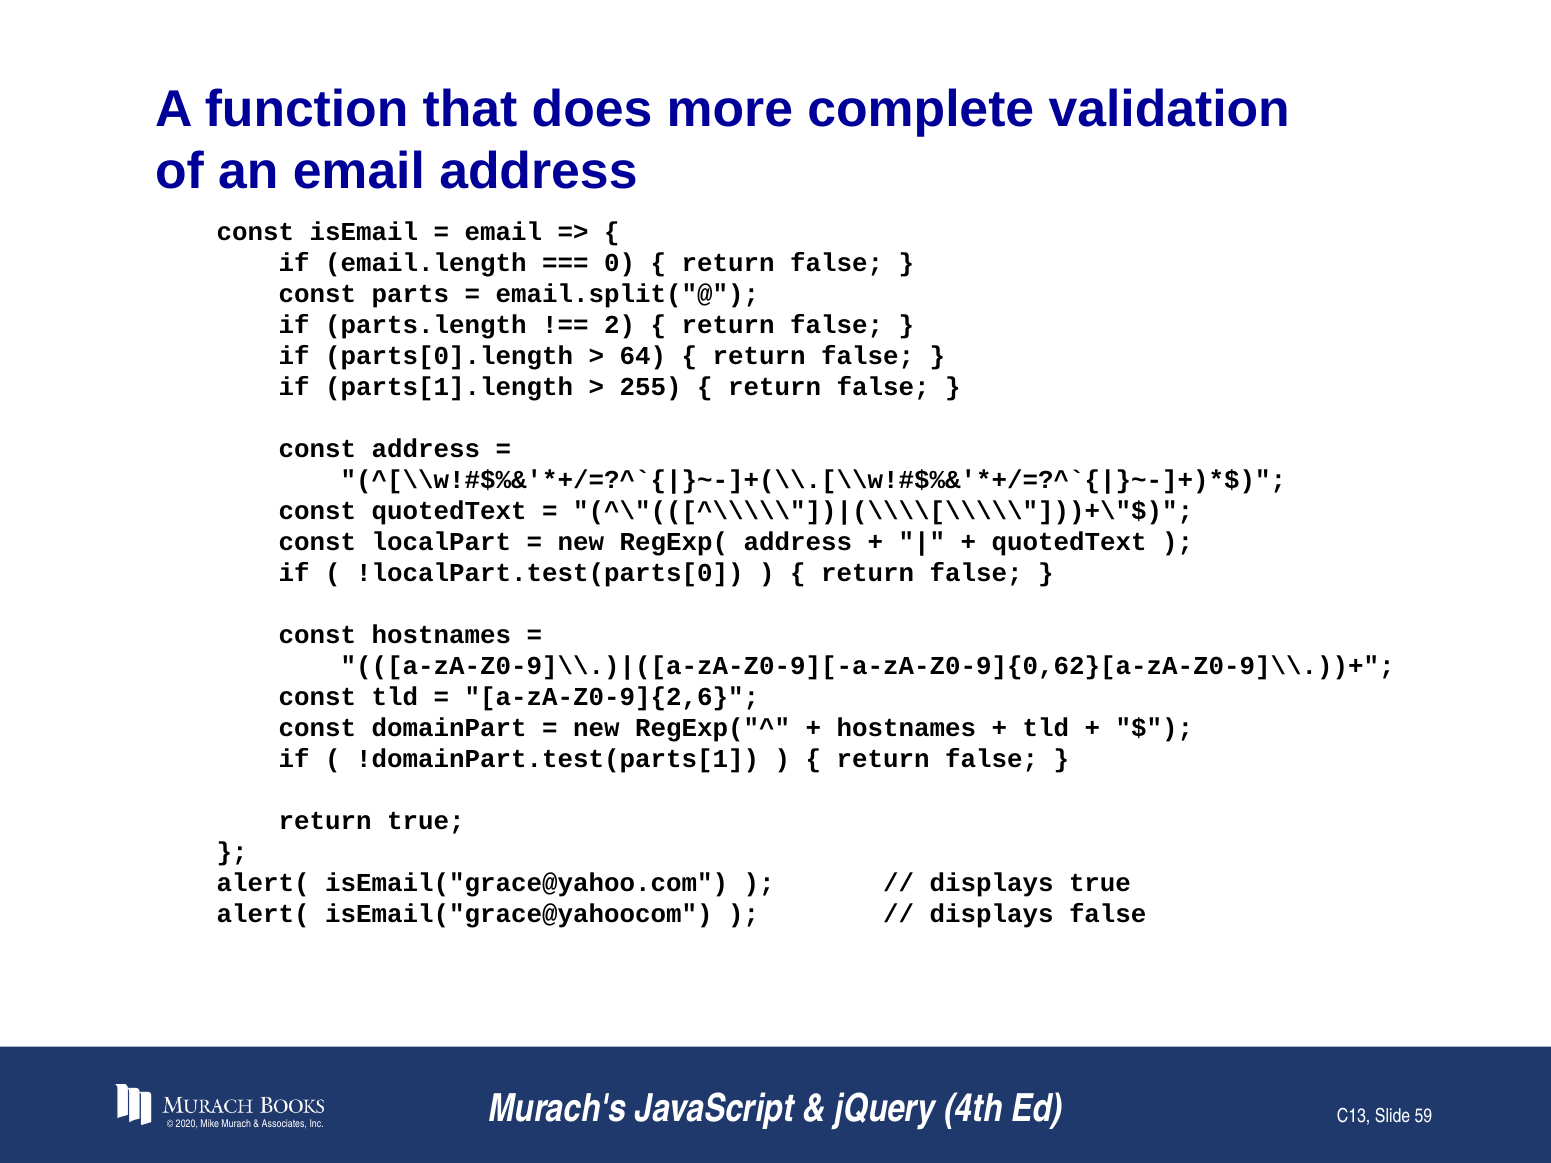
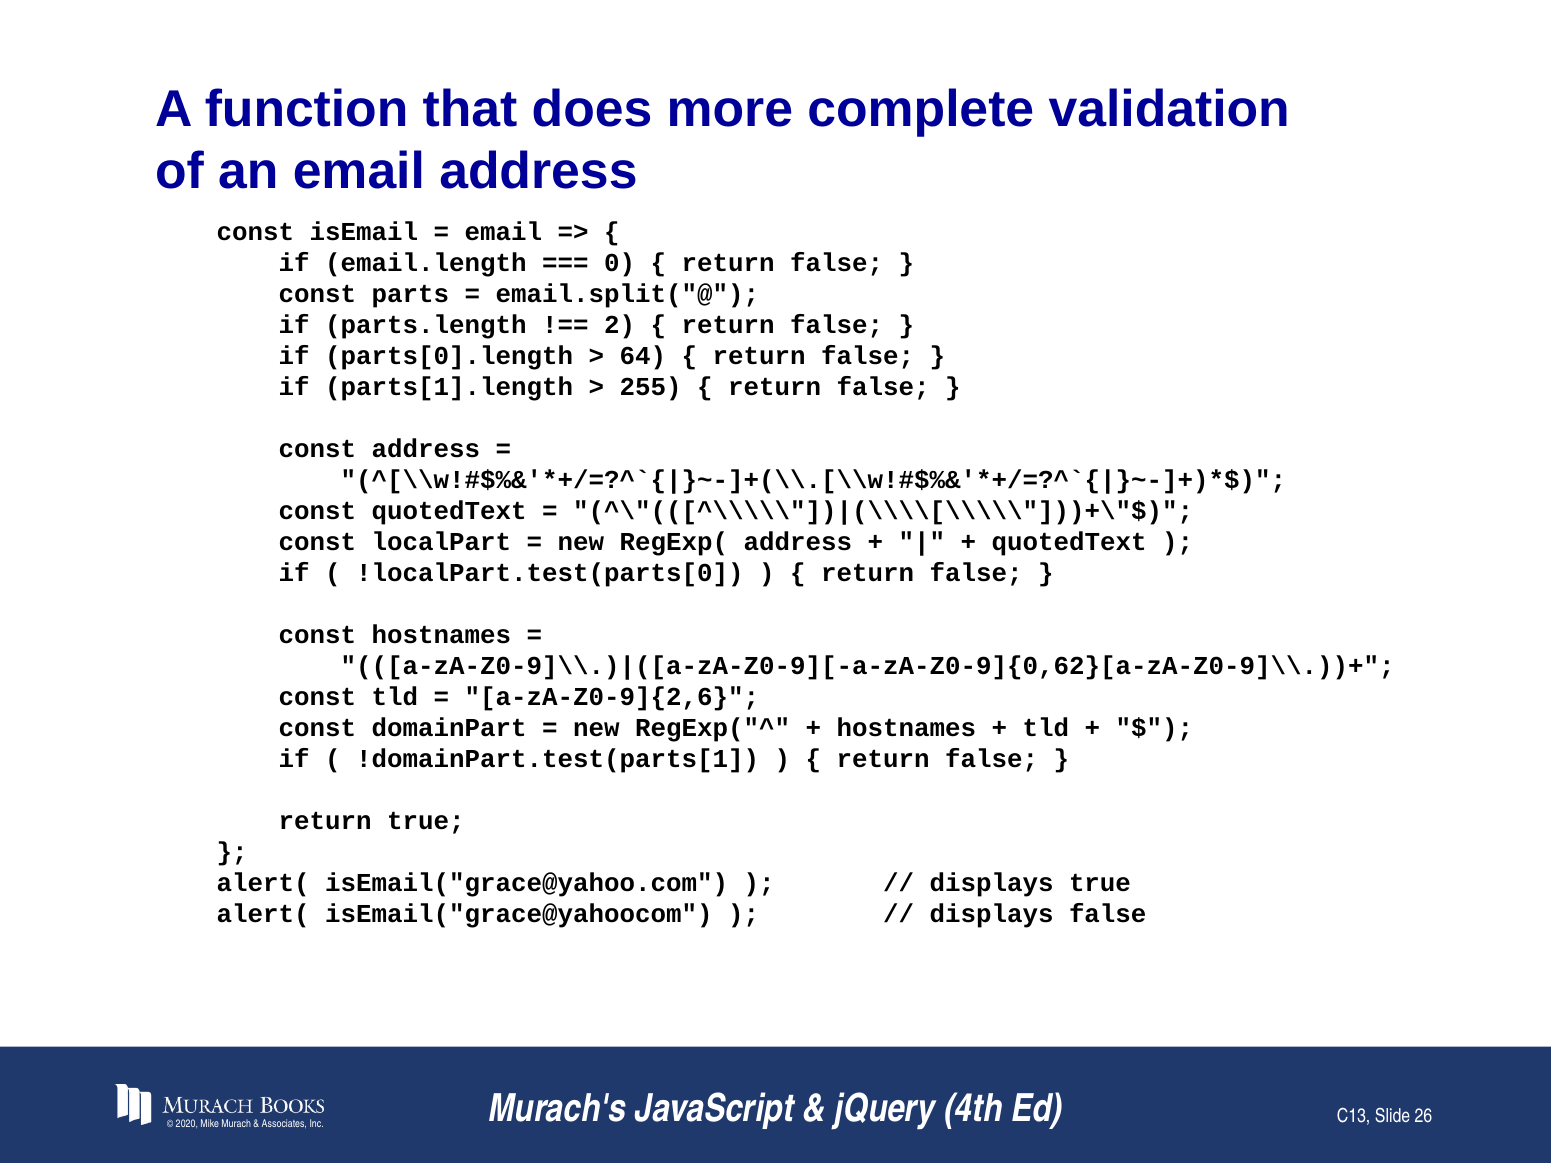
59: 59 -> 26
